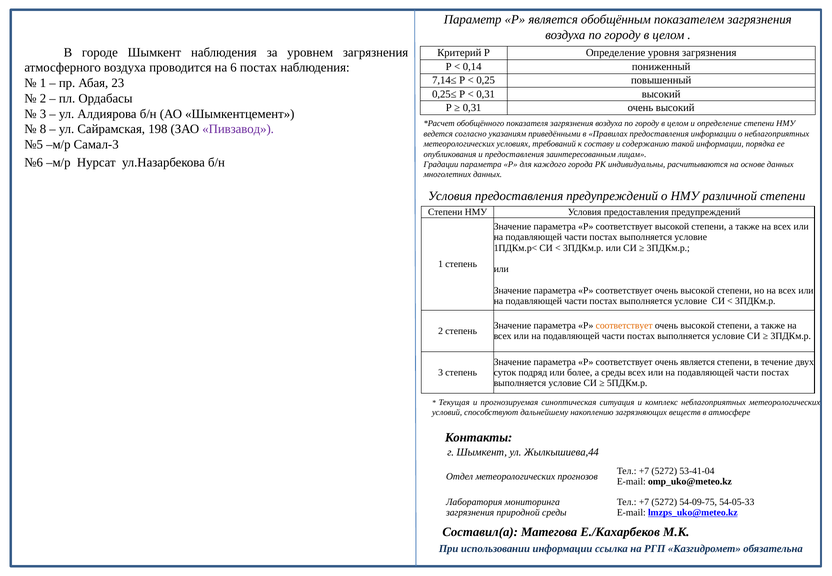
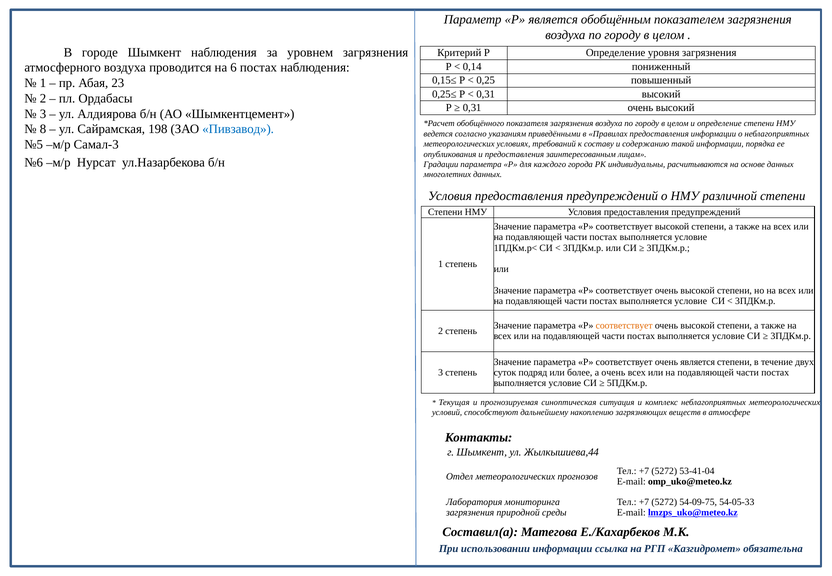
7,14≤: 7,14≤ -> 0,15≤
Пивзавод colour: purple -> blue
а среды: среды -> очень
